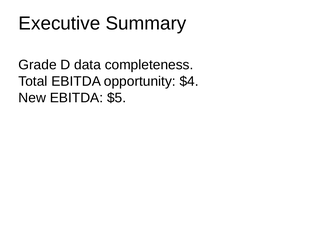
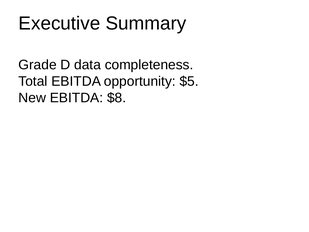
$4: $4 -> $5
$5: $5 -> $8
